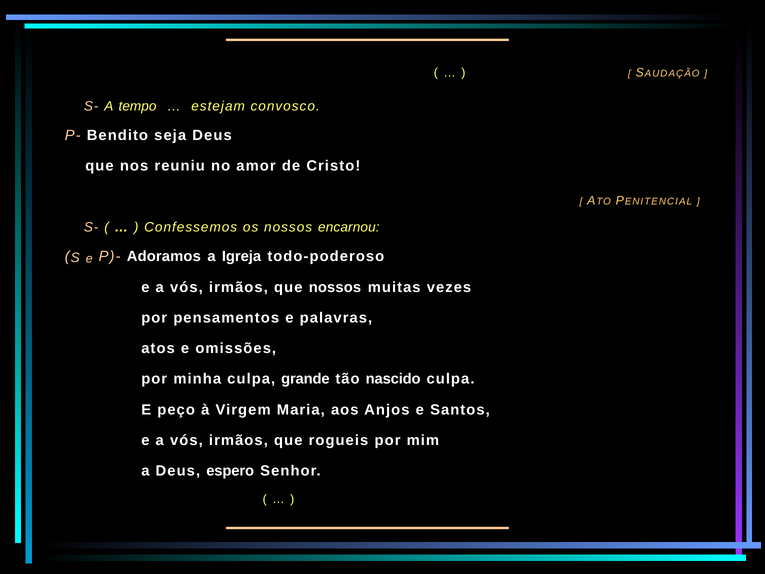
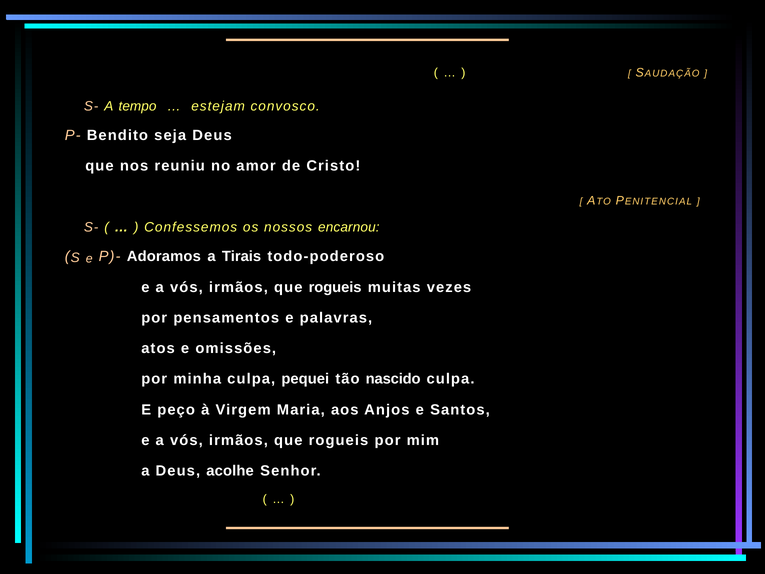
Igreja: Igreja -> Tirais
nossos at (335, 287): nossos -> rogueis
grande: grande -> pequei
espero: espero -> acolhe
